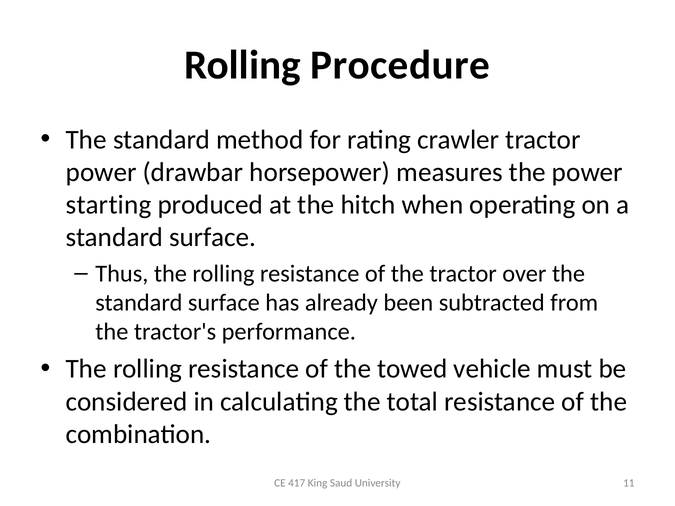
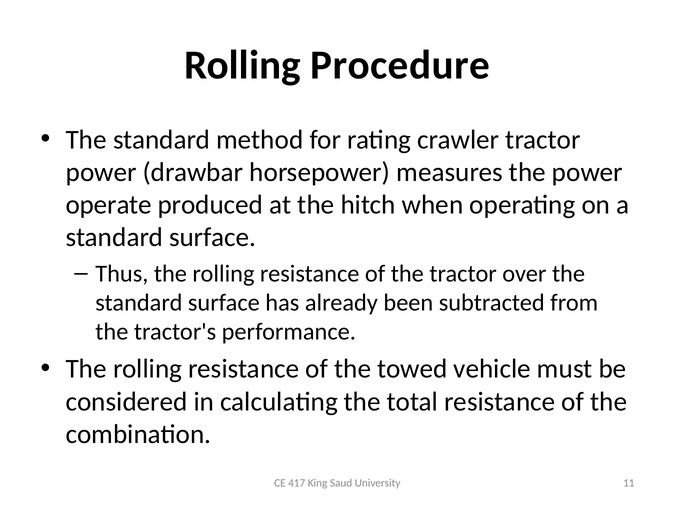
starting: starting -> operate
